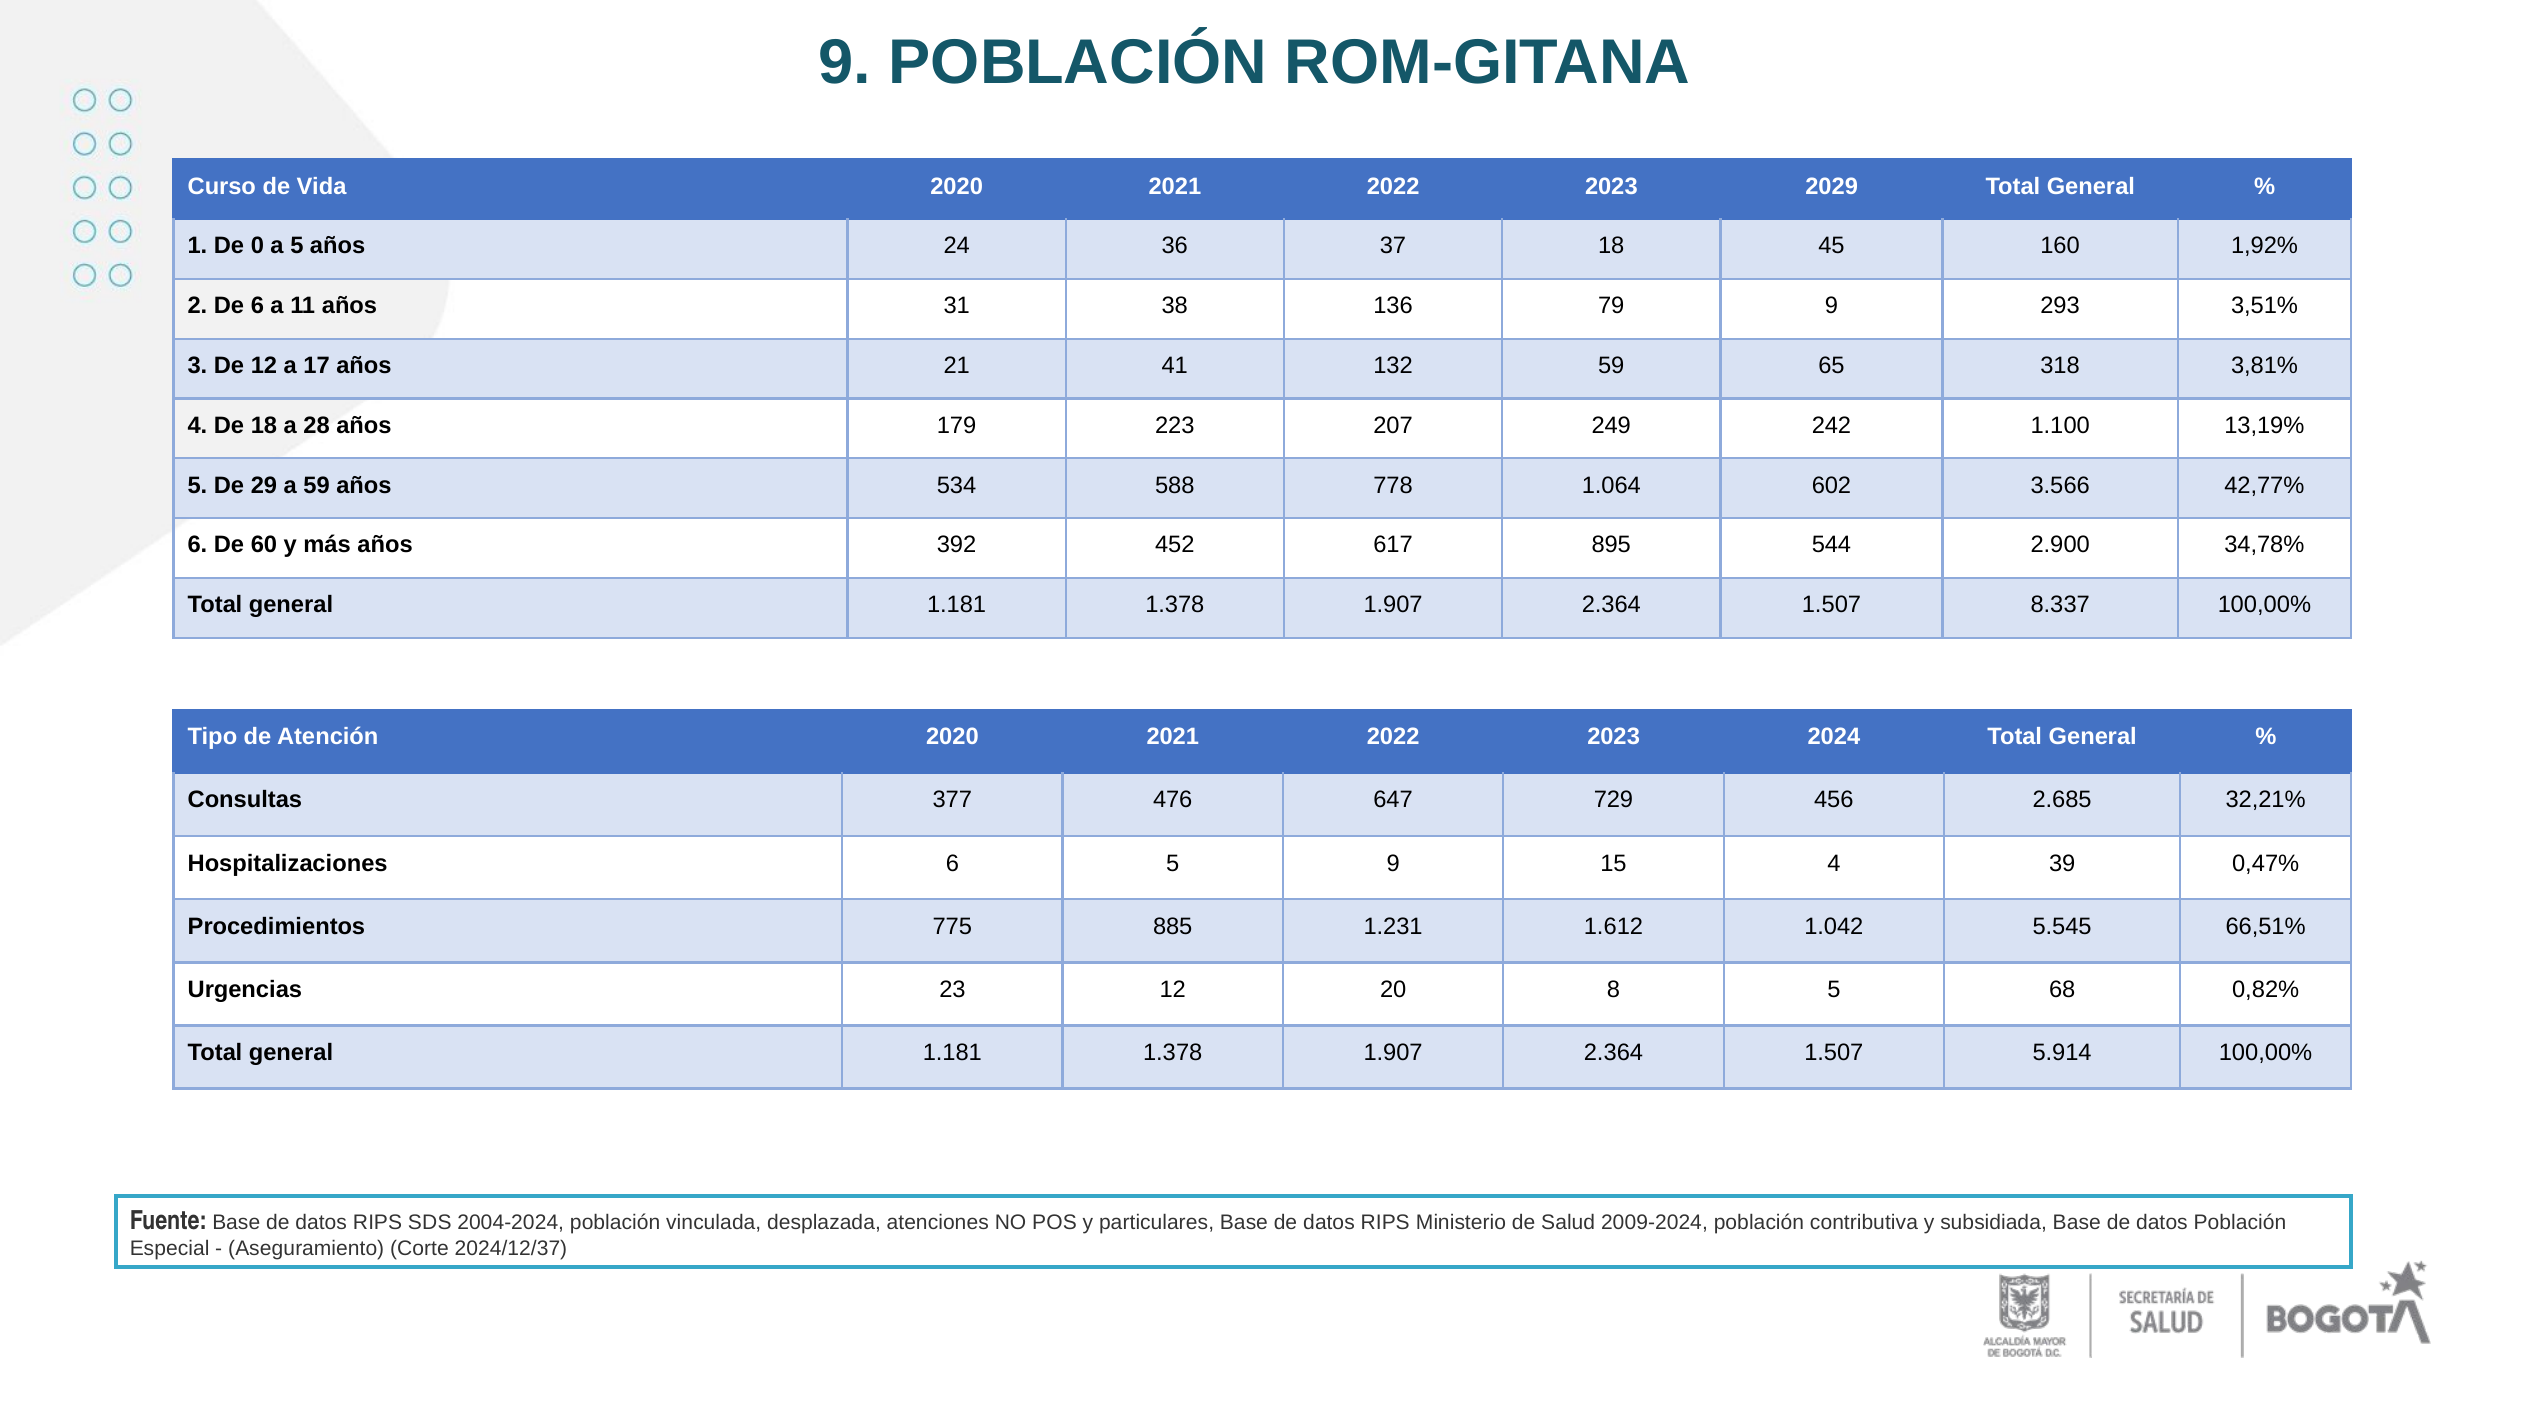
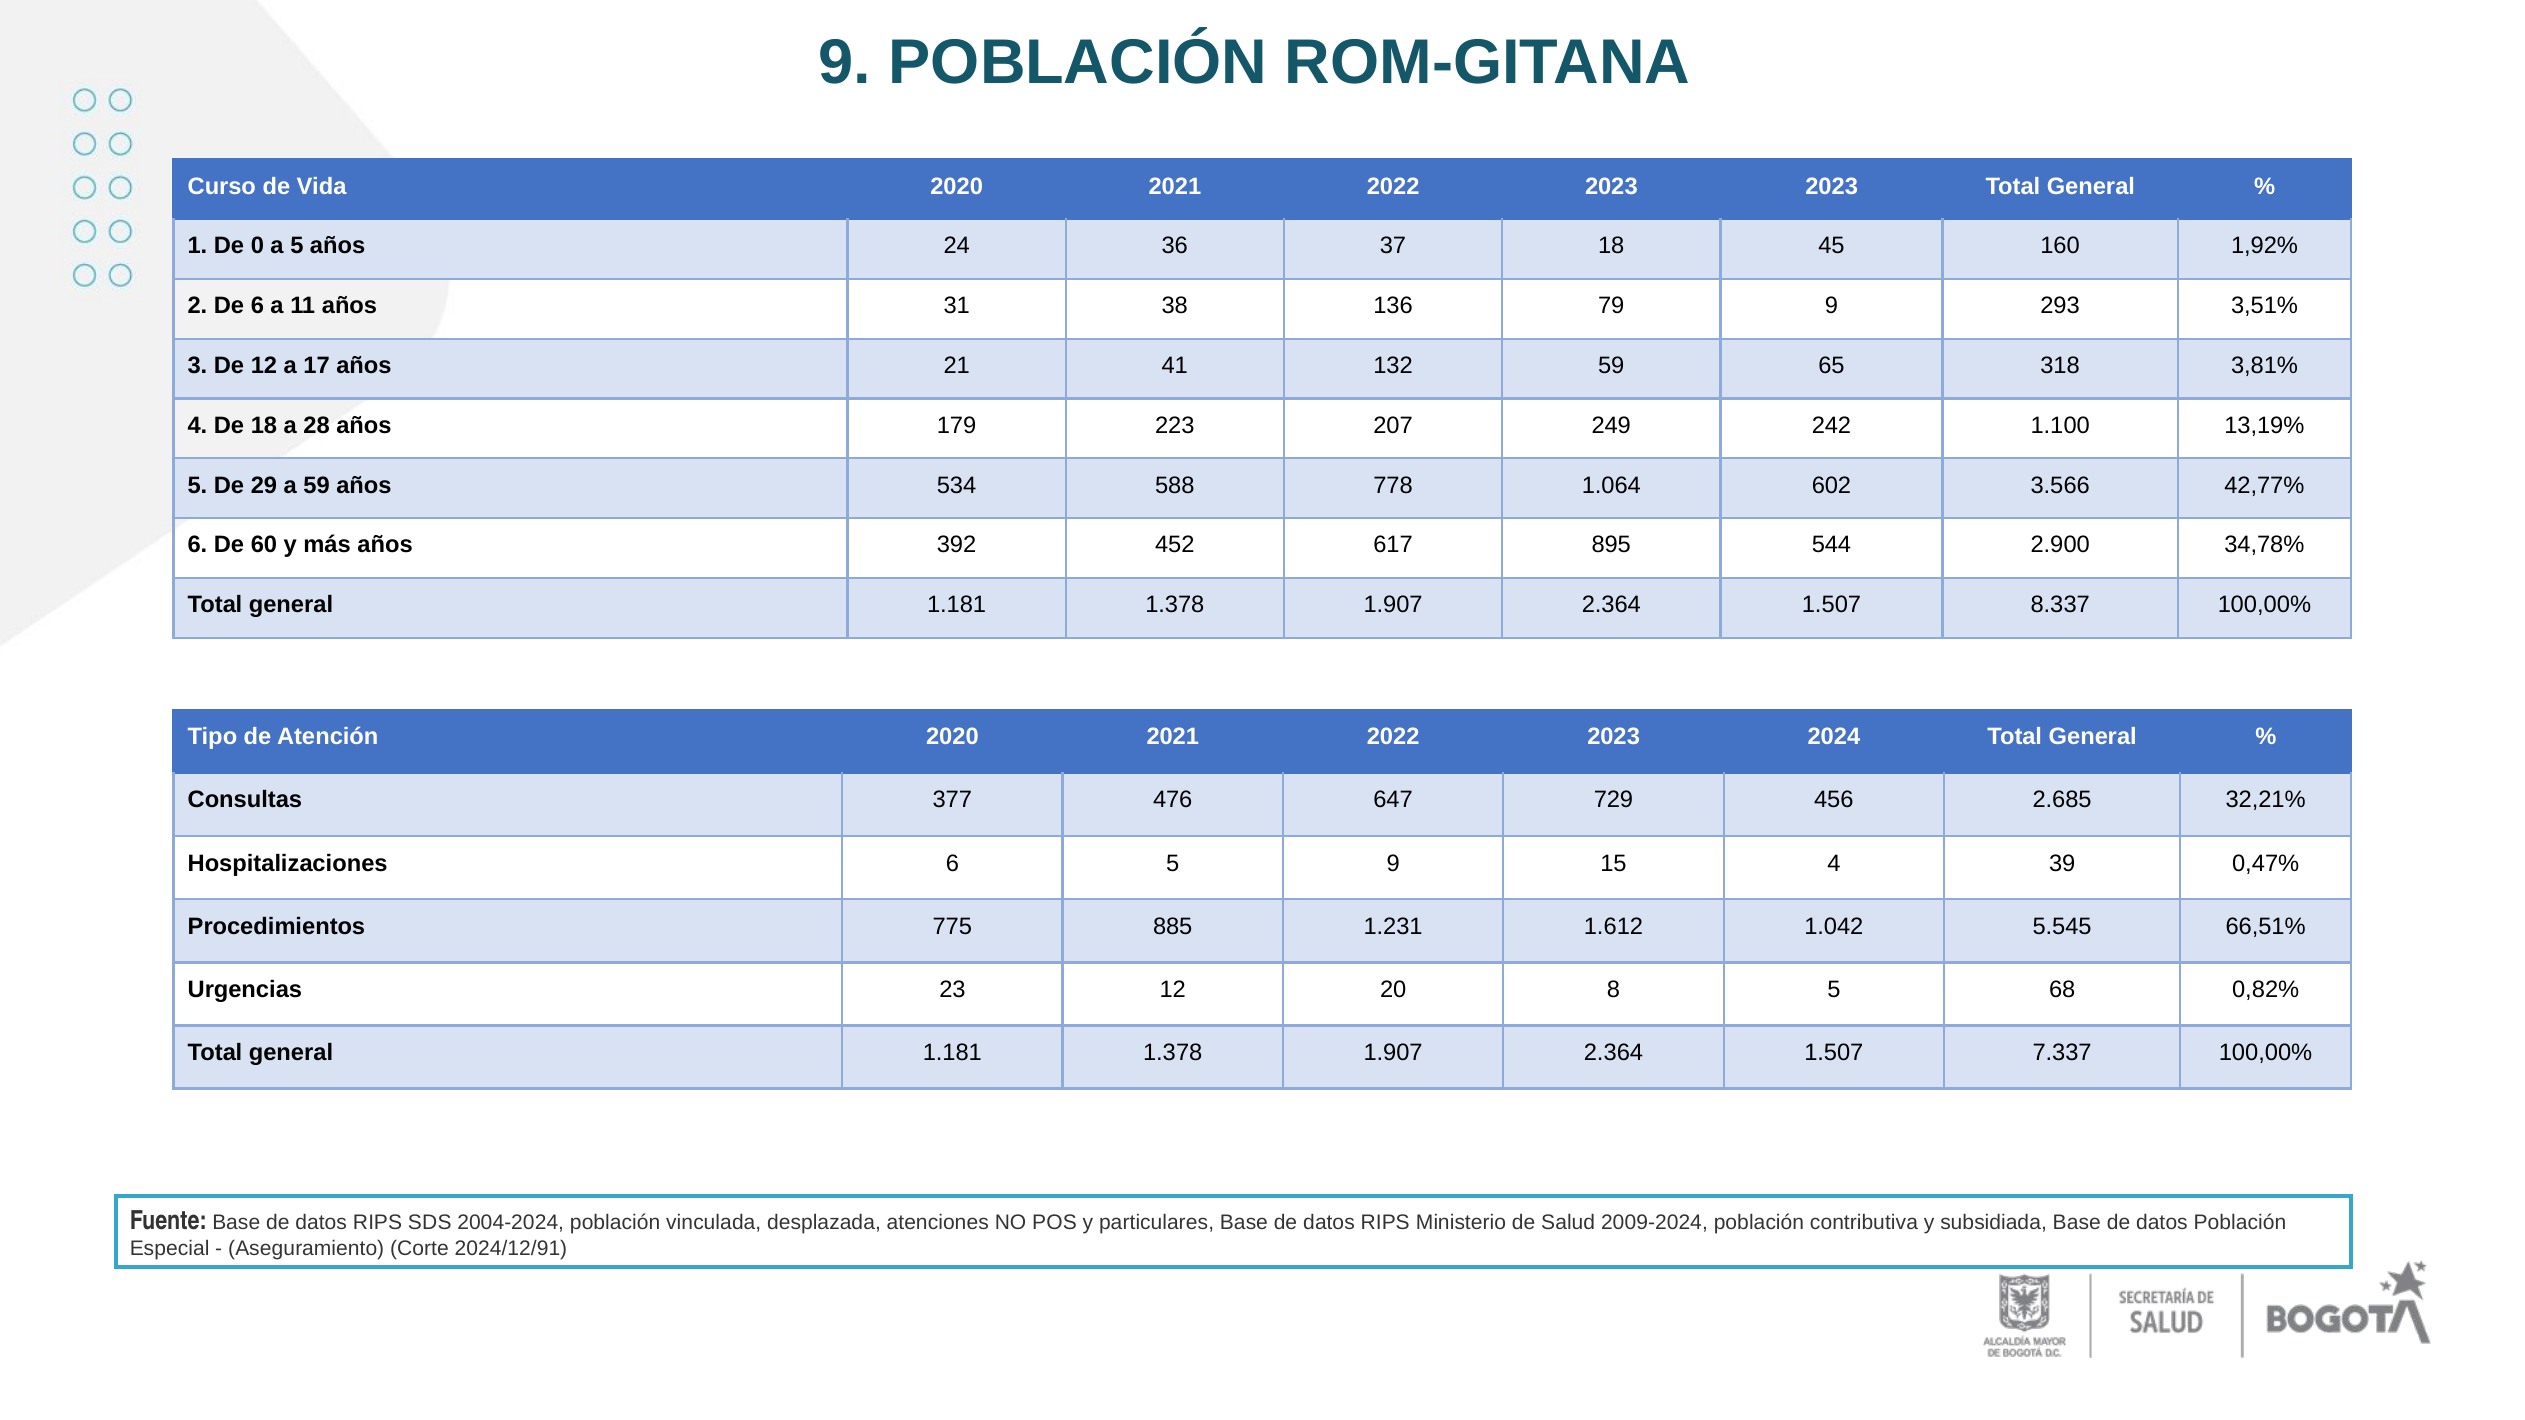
2023 2029: 2029 -> 2023
5.914: 5.914 -> 7.337
2024/12/37: 2024/12/37 -> 2024/12/91
